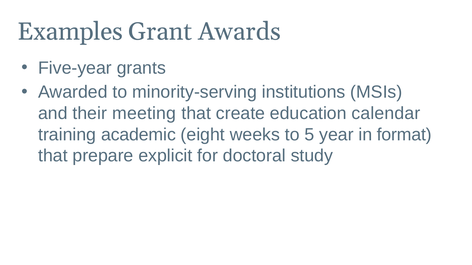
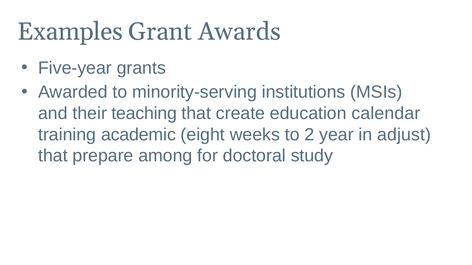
meeting: meeting -> teaching
5: 5 -> 2
format: format -> adjust
explicit: explicit -> among
